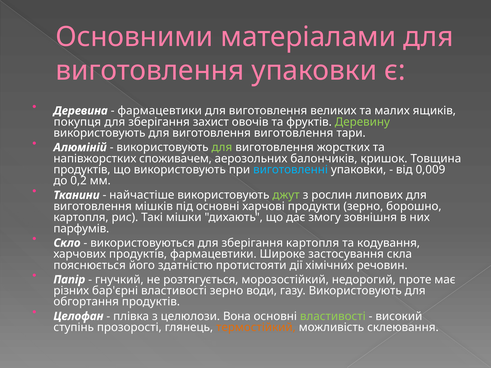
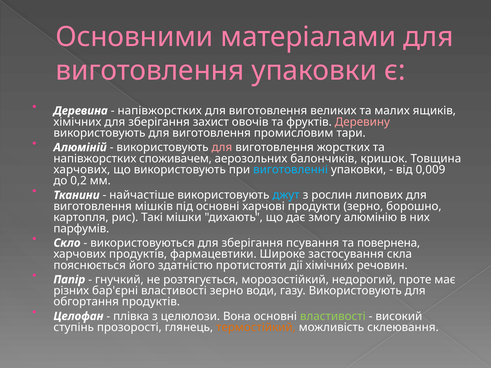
фармацевтики at (160, 111): фармацевтики -> напівжорстких
покупця at (77, 122): покупця -> хімічних
Деревину colour: light green -> pink
виготовлення виготовлення: виготовлення -> промисловим
для at (222, 147) colour: light green -> pink
продуктів at (82, 170): продуктів -> харчових
джут colour: light green -> light blue
зовнішня: зовнішня -> алюмінію
зберігання картопля: картопля -> псування
кодування: кодування -> повернена
